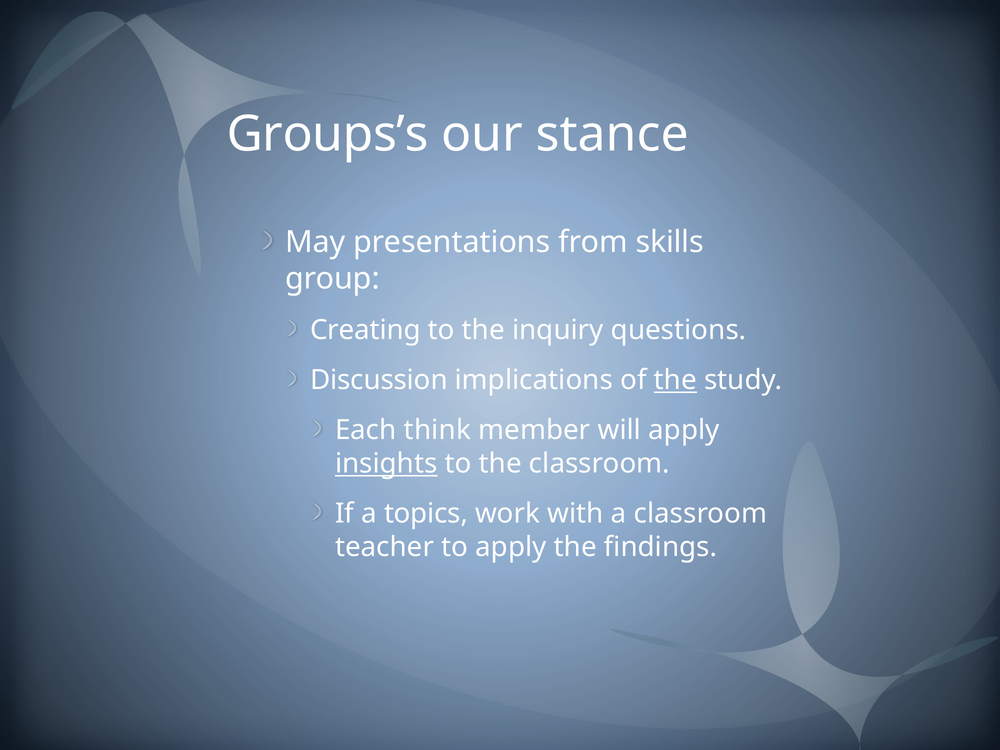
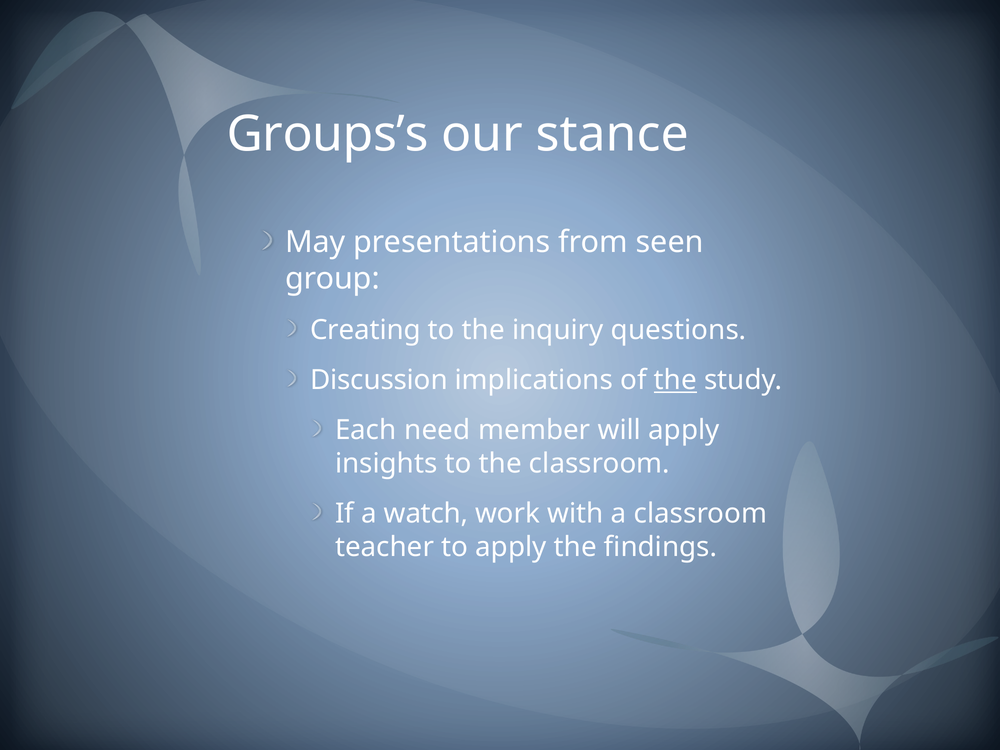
skills: skills -> seen
think: think -> need
insights underline: present -> none
topics: topics -> watch
